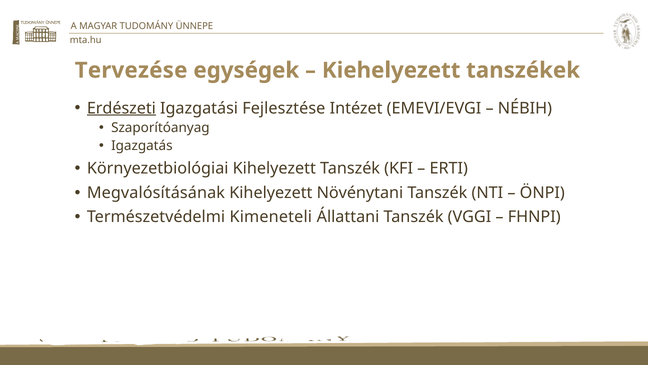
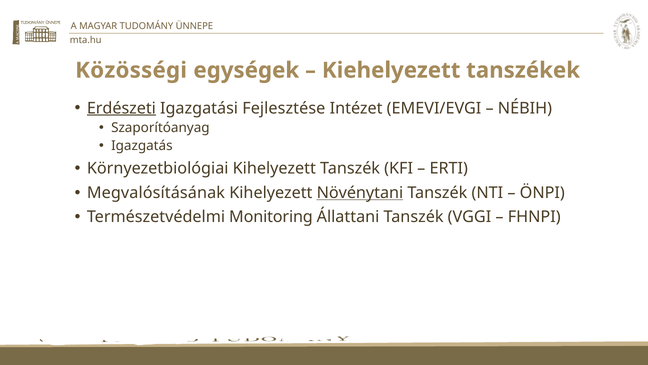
Tervezése: Tervezése -> Közösségi
Növénytani underline: none -> present
Kimeneteli: Kimeneteli -> Monitoring
